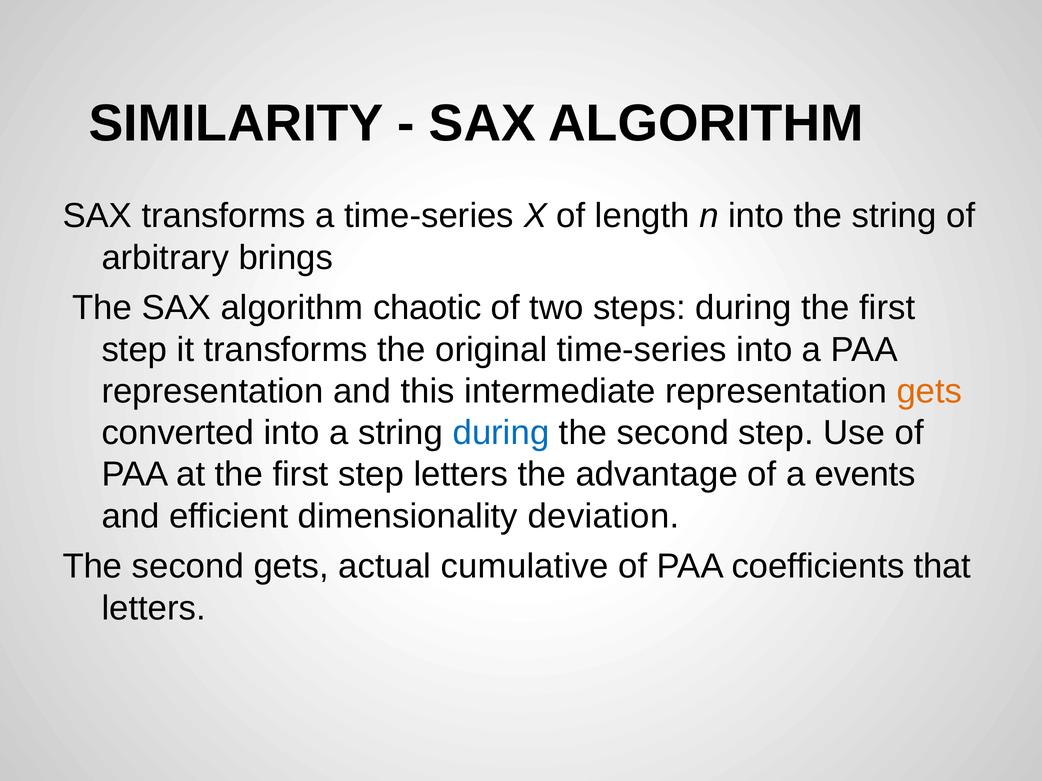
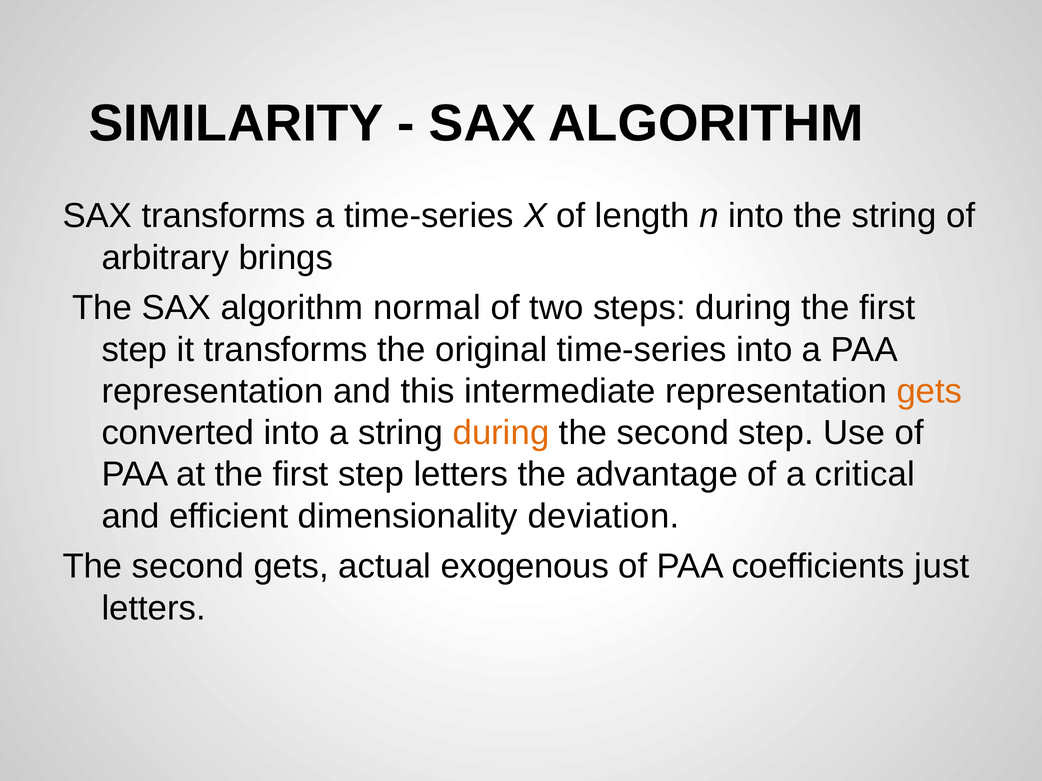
chaotic: chaotic -> normal
during at (501, 433) colour: blue -> orange
events: events -> critical
cumulative: cumulative -> exogenous
that: that -> just
